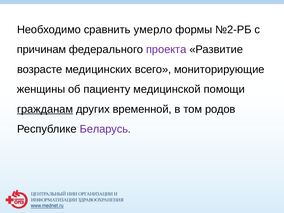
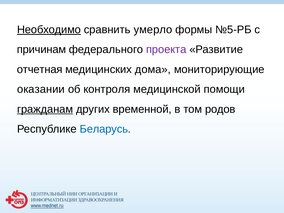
Необходимо underline: none -> present
№2-РБ: №2-РБ -> №5-РБ
возрасте: возрасте -> отчетная
всего: всего -> дома
женщины: женщины -> оказании
пациенту: пациенту -> контроля
Беларусь colour: purple -> blue
